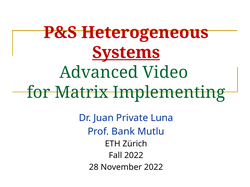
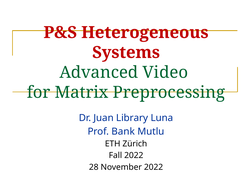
Systems underline: present -> none
Implementing: Implementing -> Preprocessing
Private: Private -> Library
